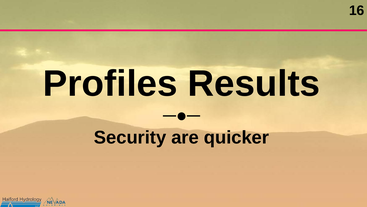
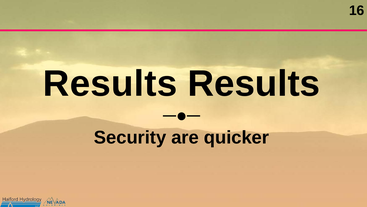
Profiles at (110, 83): Profiles -> Results
